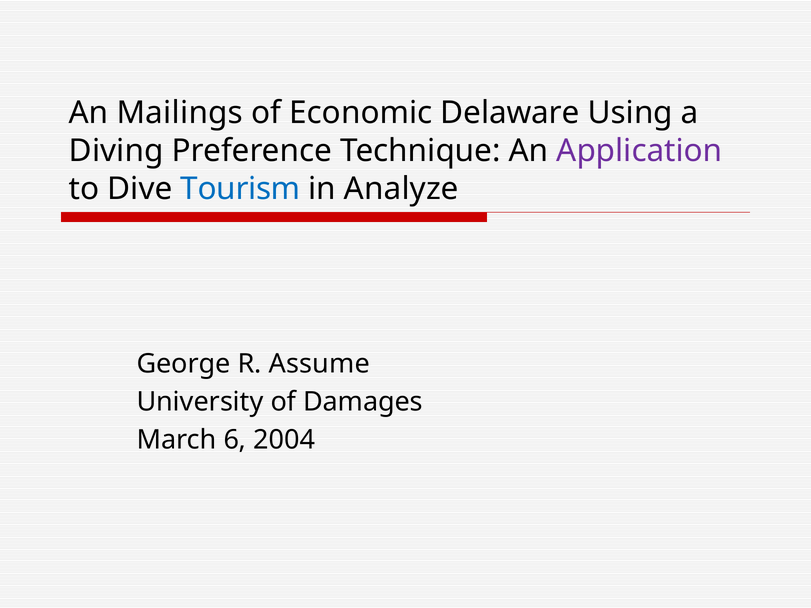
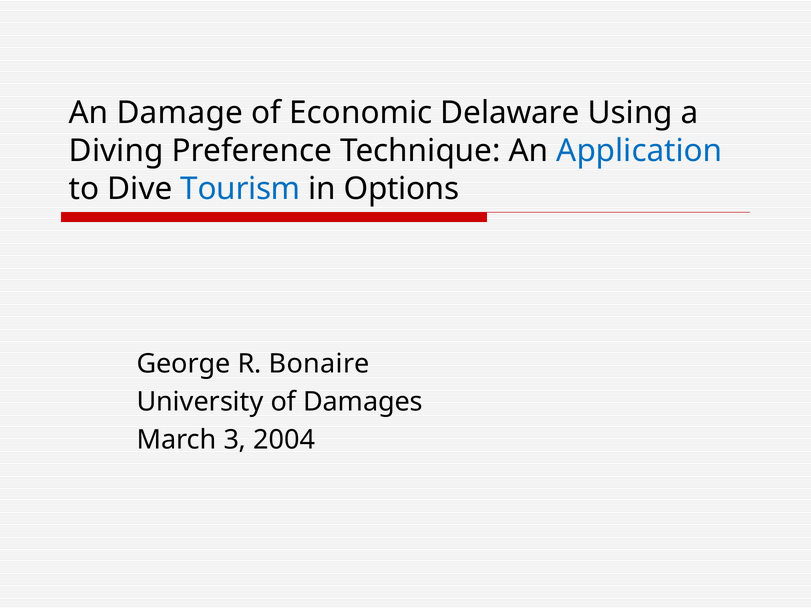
Mailings: Mailings -> Damage
Application colour: purple -> blue
Analyze: Analyze -> Options
Assume: Assume -> Bonaire
6: 6 -> 3
